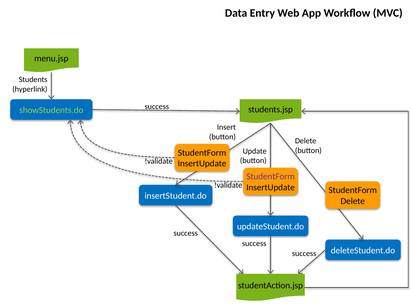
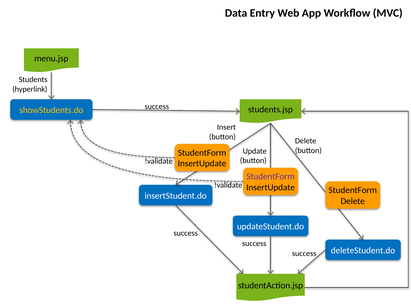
showStudents.do colour: light green -> yellow
